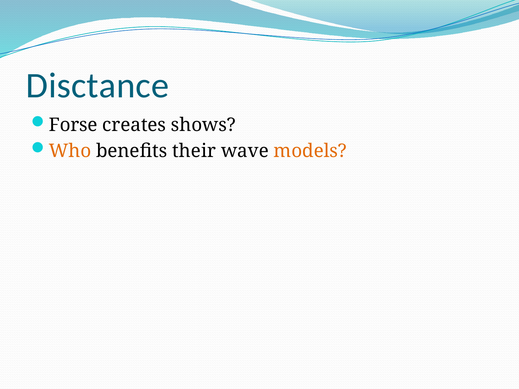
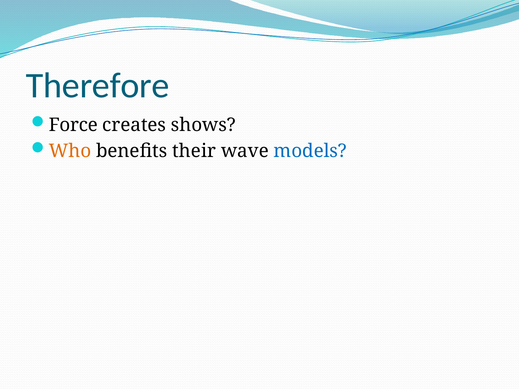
Disctance: Disctance -> Therefore
Forse: Forse -> Force
models colour: orange -> blue
